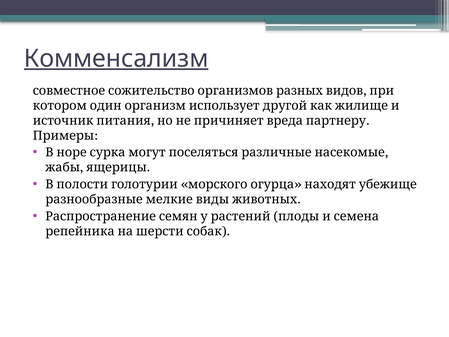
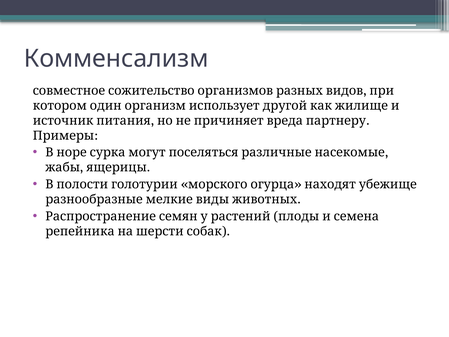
Комменсализм underline: present -> none
